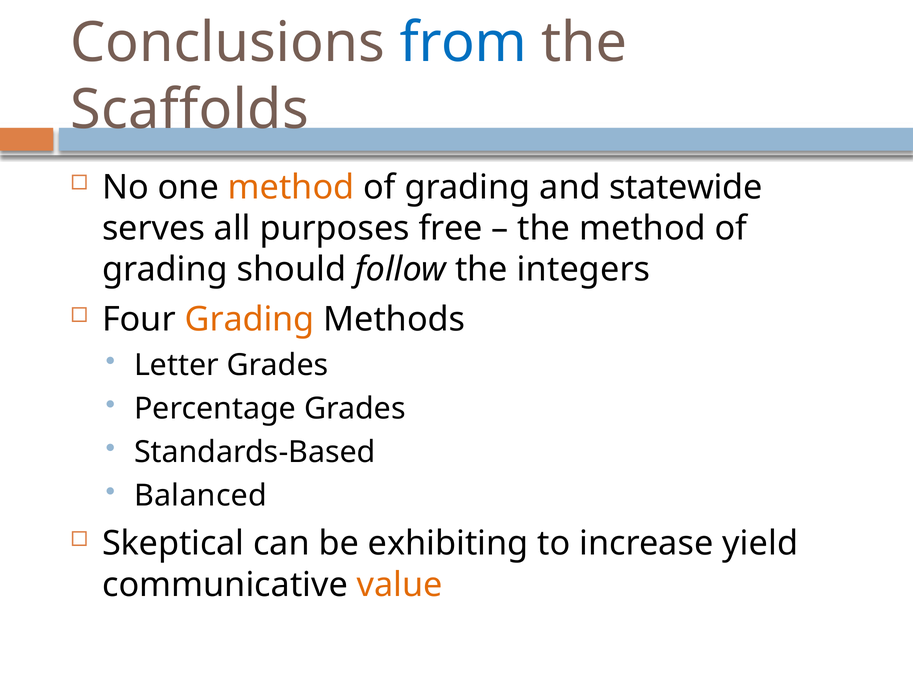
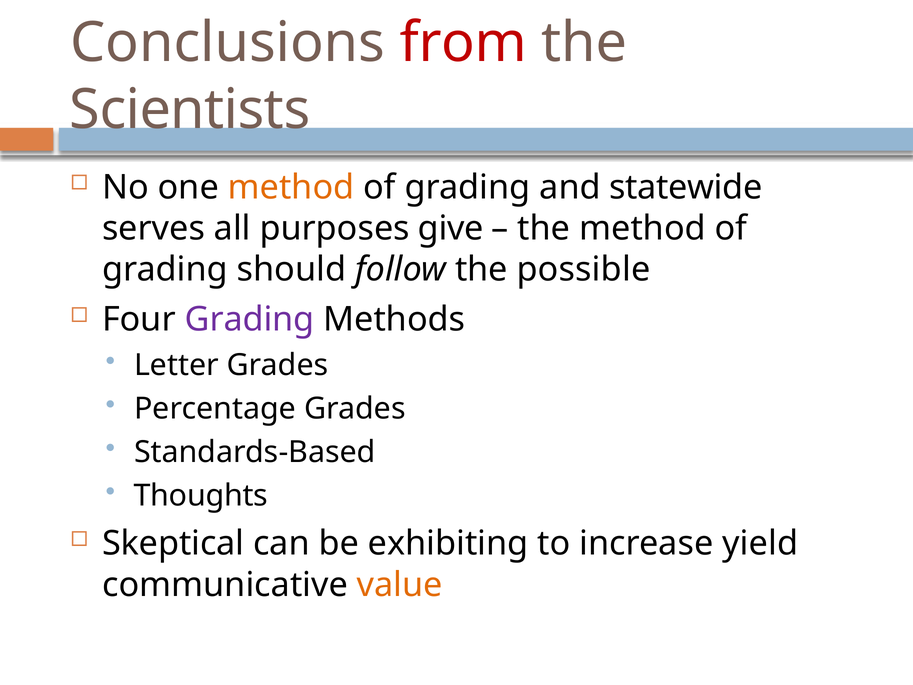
from colour: blue -> red
Scaffolds: Scaffolds -> Scientists
free: free -> give
integers: integers -> possible
Grading at (250, 319) colour: orange -> purple
Balanced: Balanced -> Thoughts
